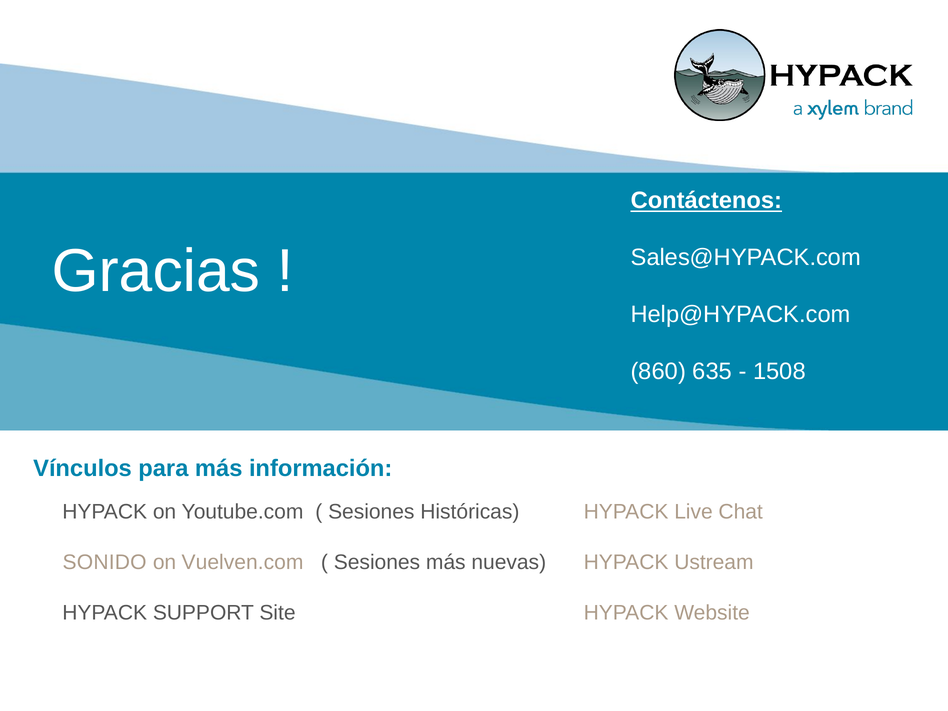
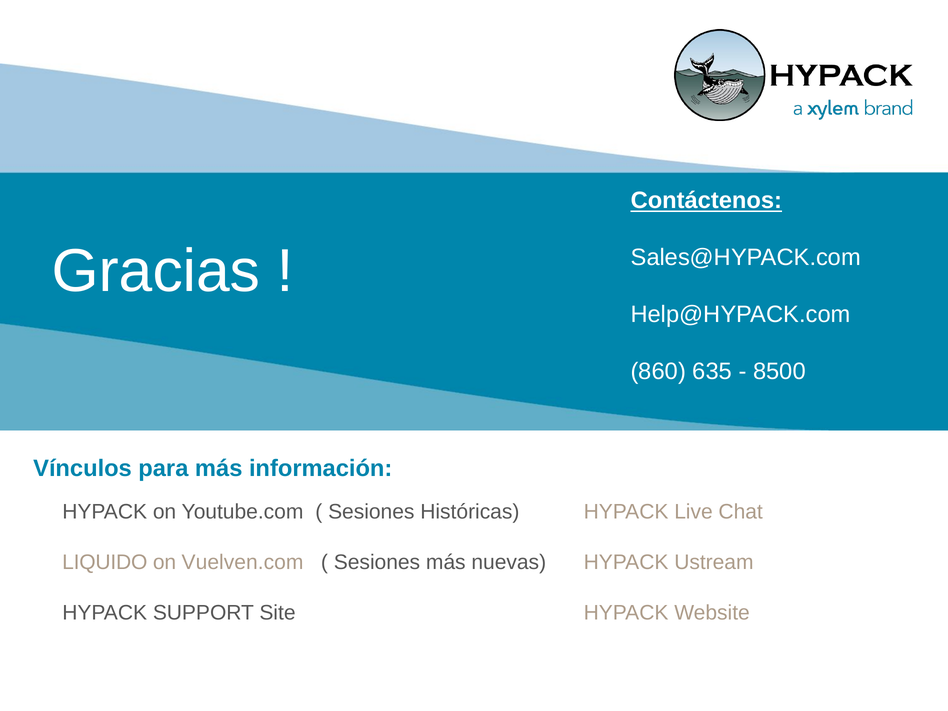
1508: 1508 -> 8500
SONIDO: SONIDO -> LIQUIDO
